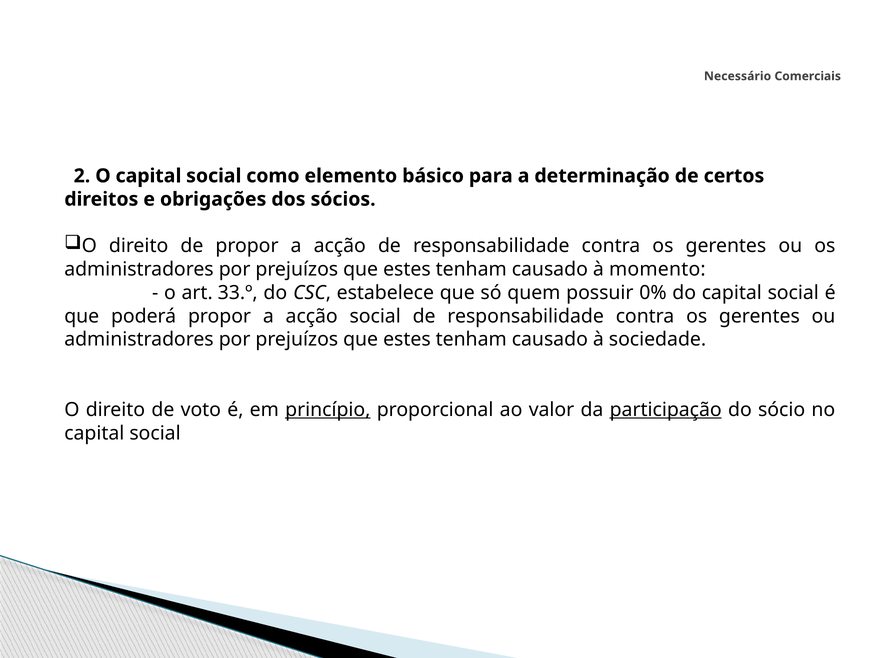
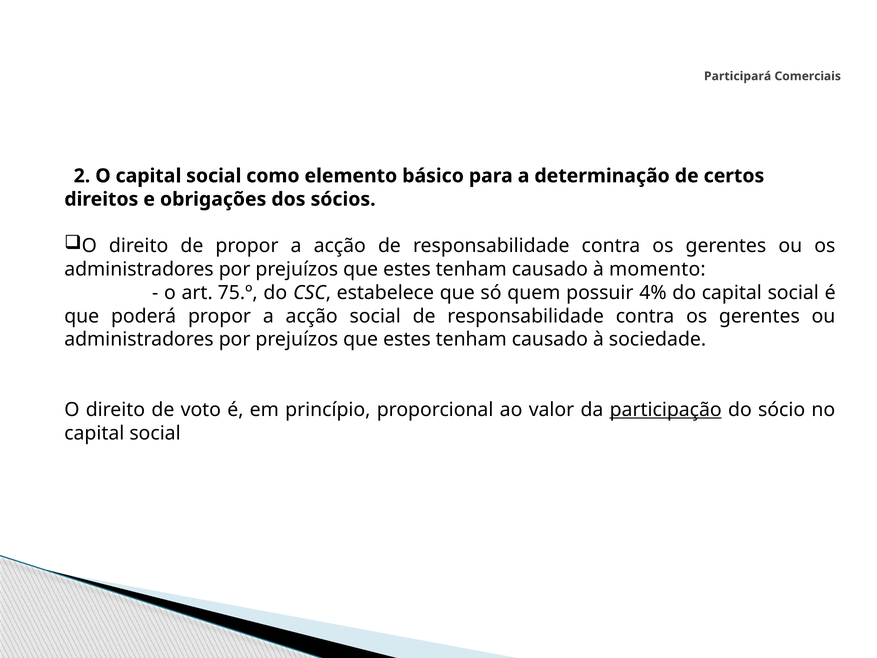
Necessário: Necessário -> Participará
33.º: 33.º -> 75.º
0%: 0% -> 4%
princípio underline: present -> none
